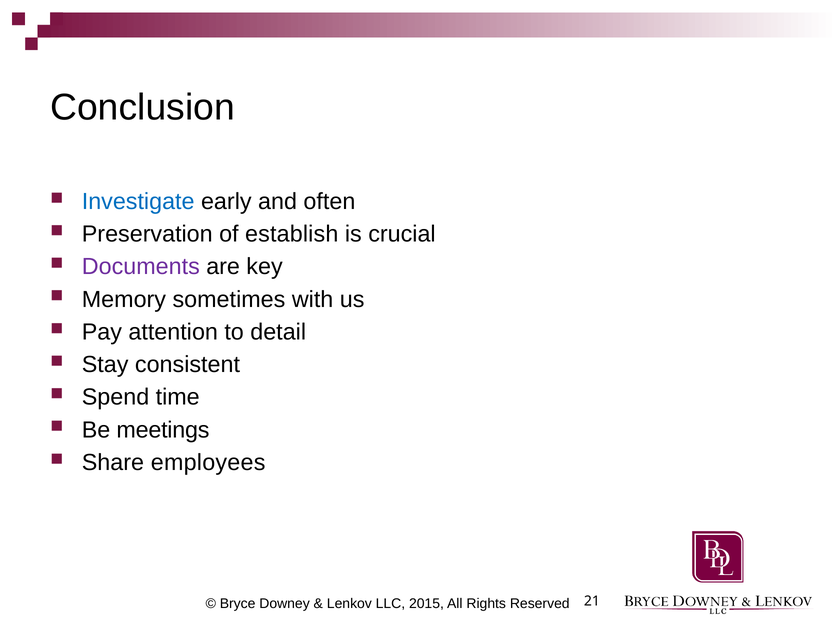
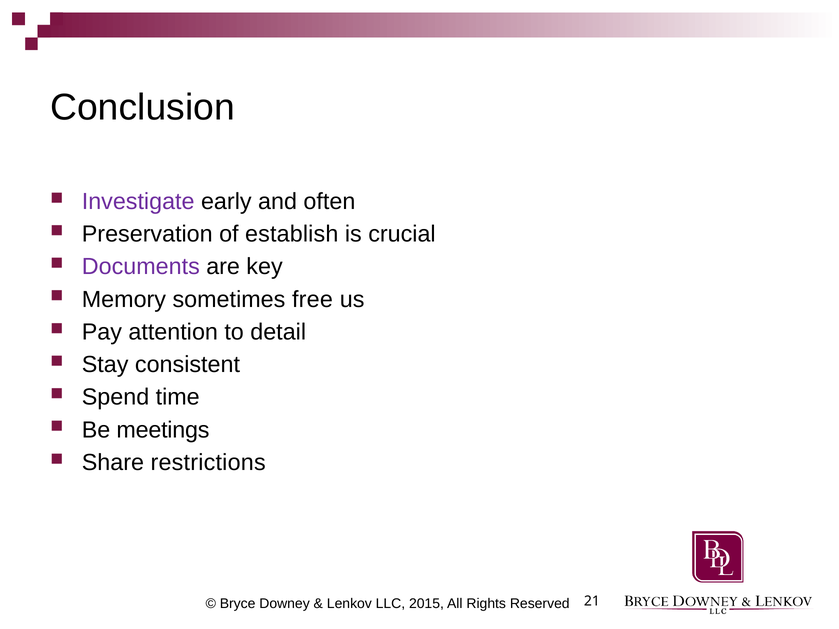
Investigate colour: blue -> purple
with: with -> free
employees: employees -> restrictions
